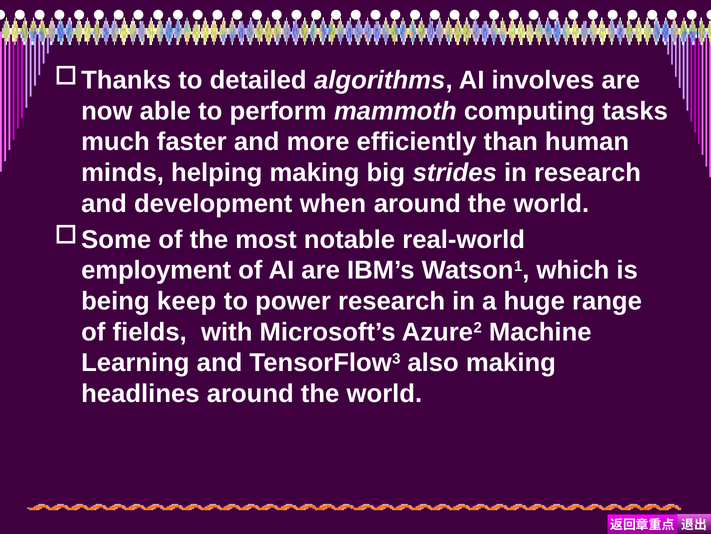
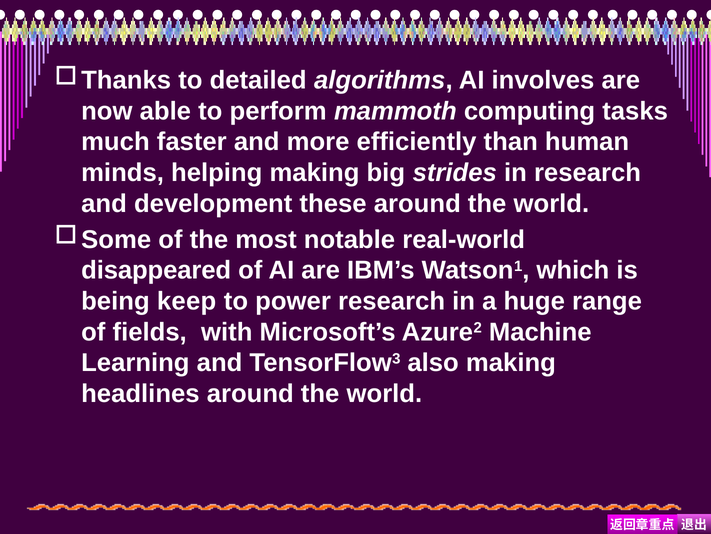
when: when -> these
employment: employment -> disappeared
